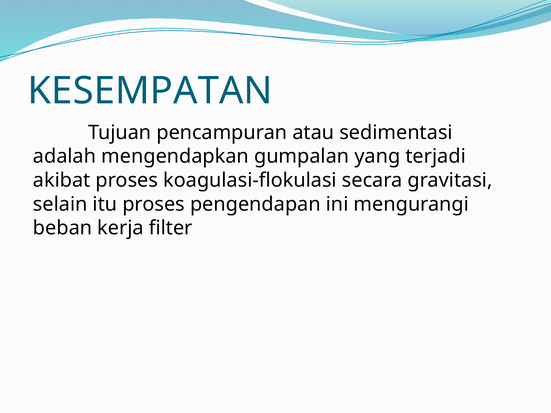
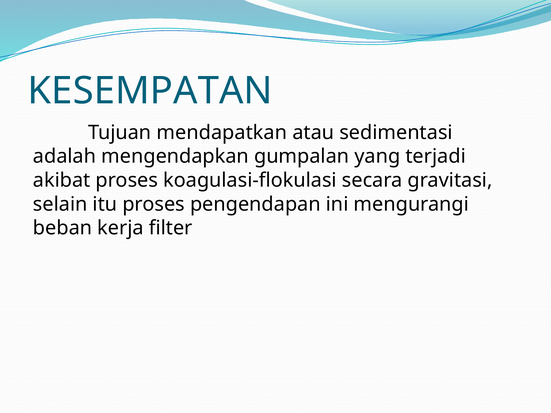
pencampuran: pencampuran -> mendapatkan
